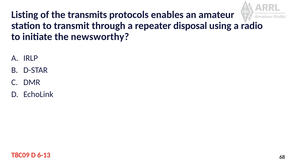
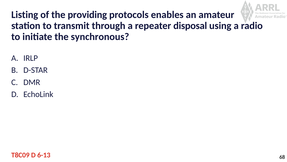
transmits: transmits -> providing
newsworthy: newsworthy -> synchronous
